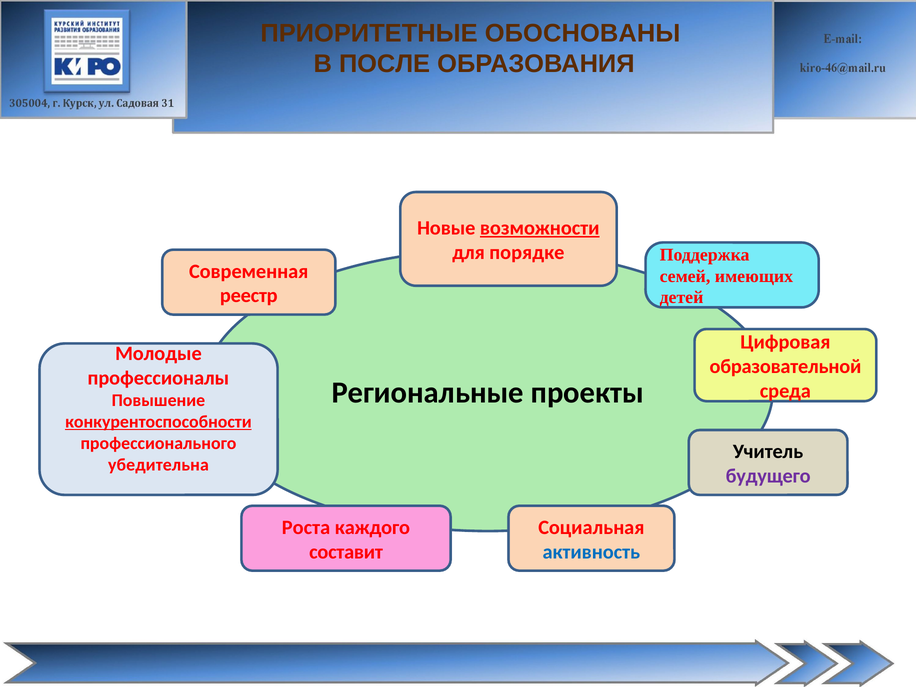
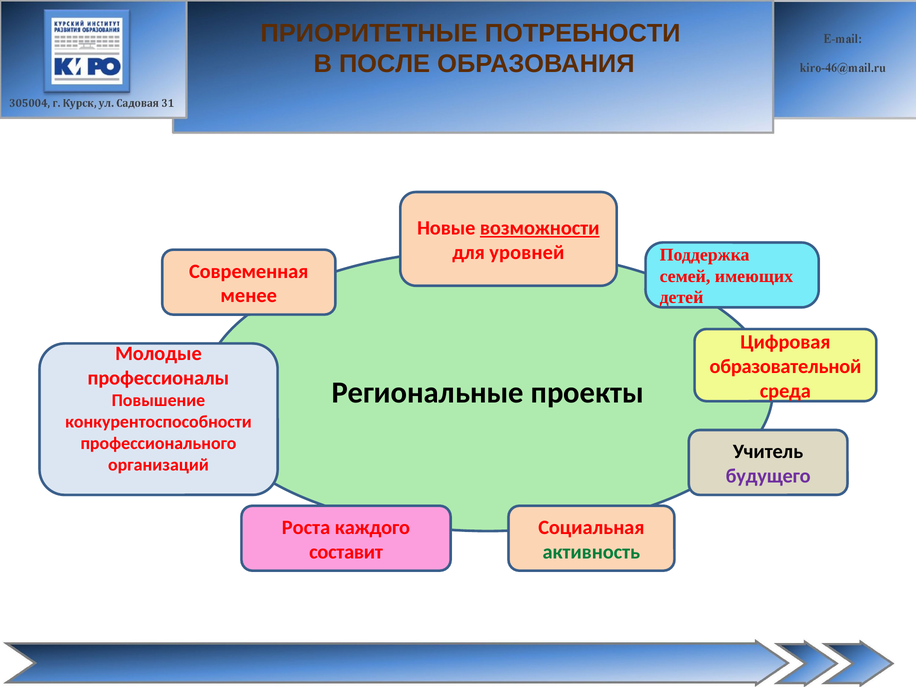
ОБОСНОВАНЫ: ОБОСНОВАНЫ -> ПОТРЕБНОСТИ
порядке: порядке -> уровней
реестр: реестр -> менее
конкурентоспособности underline: present -> none
убедительна: убедительна -> организаций
активность colour: blue -> green
